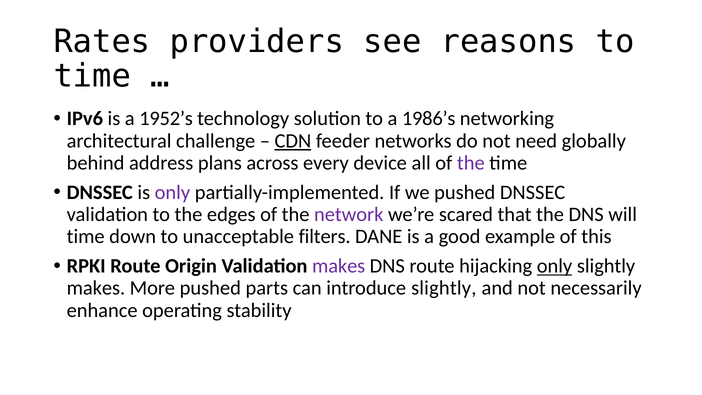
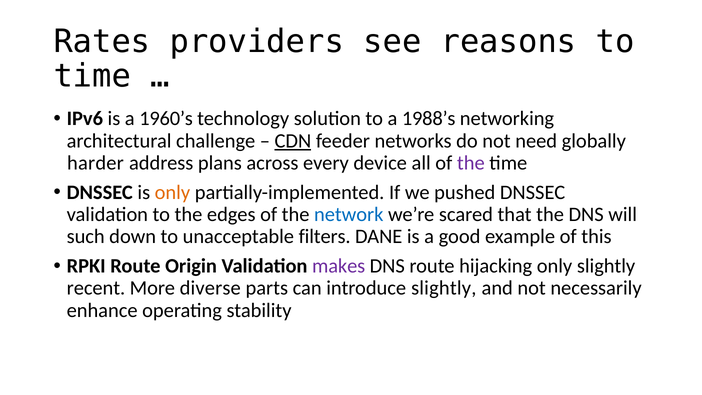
1952’s: 1952’s -> 1960’s
1986’s: 1986’s -> 1988’s
behind: behind -> harder
only at (172, 192) colour: purple -> orange
network colour: purple -> blue
time at (86, 237): time -> such
only at (555, 266) underline: present -> none
makes at (96, 288): makes -> recent
More pushed: pushed -> diverse
